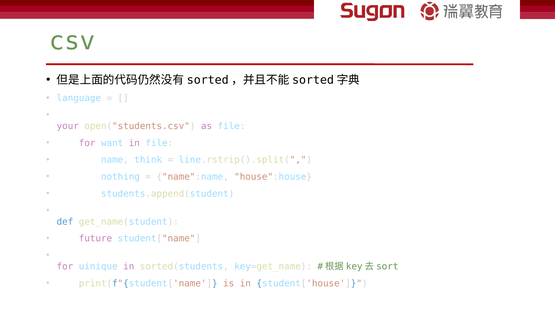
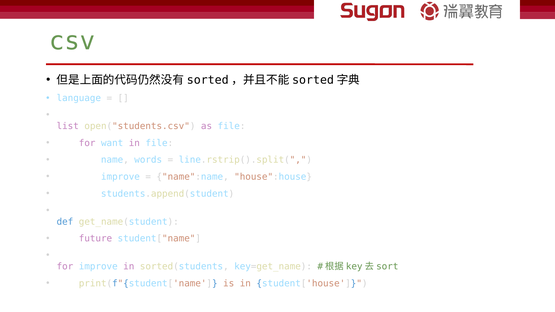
your: your -> list
think: think -> words
nothing at (120, 177): nothing -> improve
for uinique: uinique -> improve
